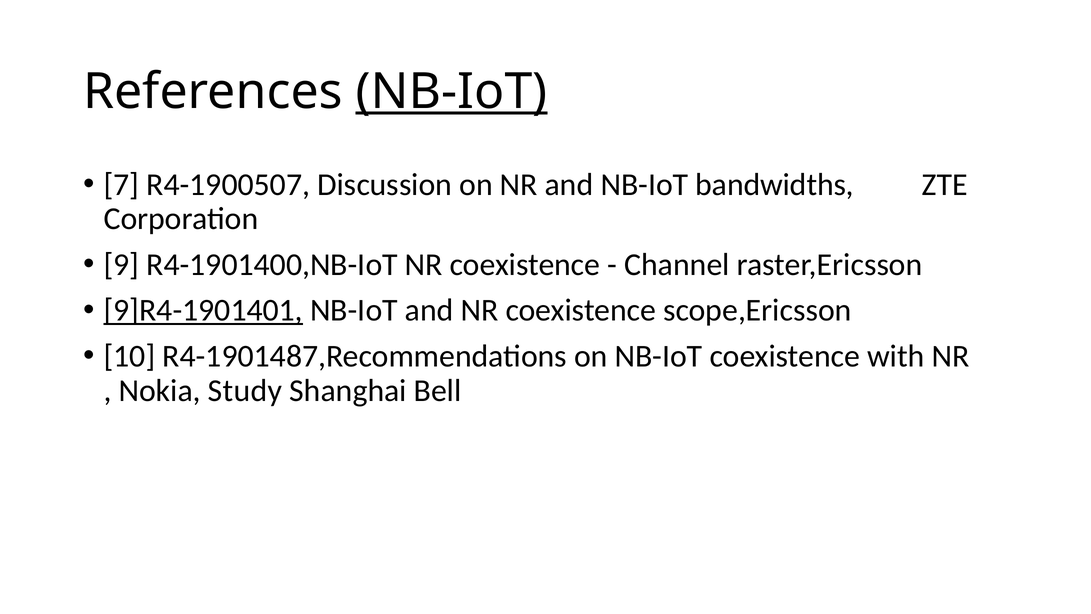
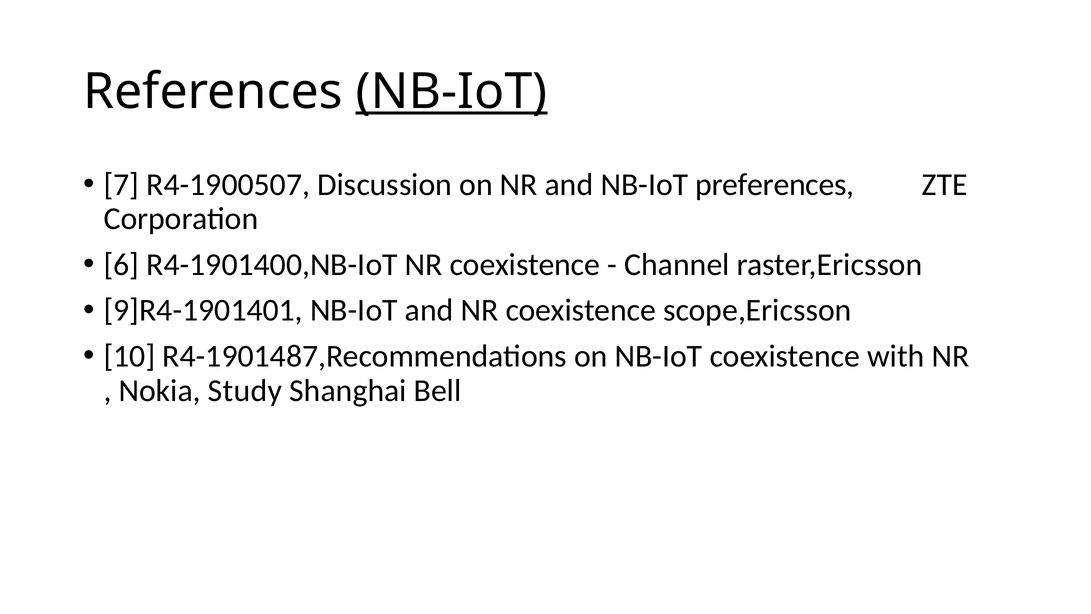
bandwidths: bandwidths -> preferences
9: 9 -> 6
9]R4-1901401 underline: present -> none
